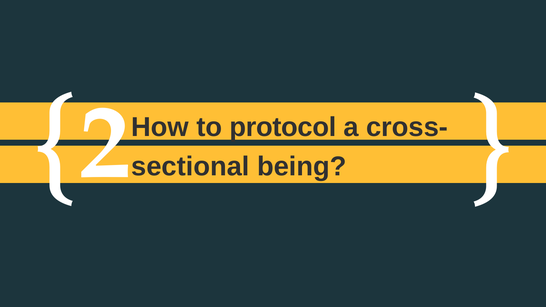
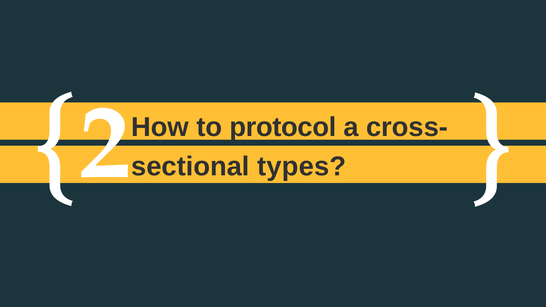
being: being -> types
